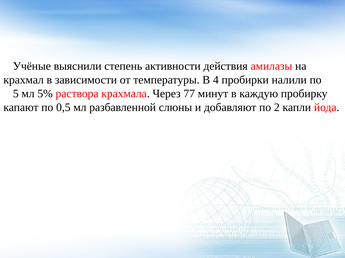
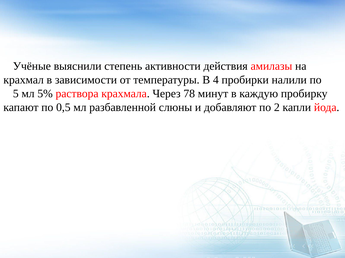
77: 77 -> 78
